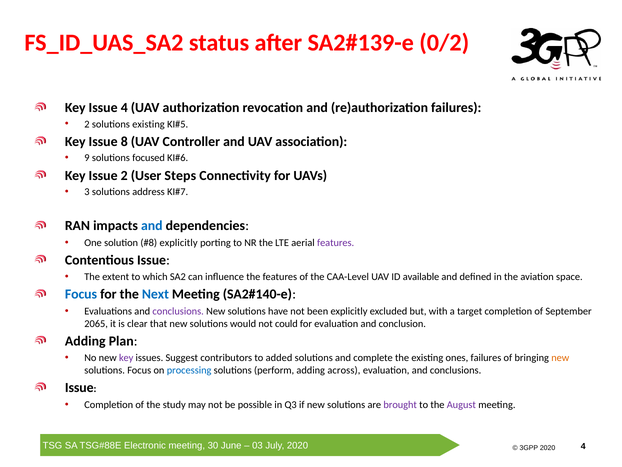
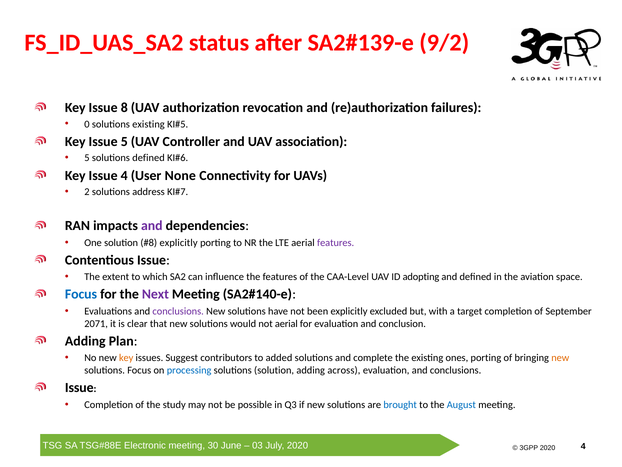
0/2: 0/2 -> 9/2
Issue 4: 4 -> 8
2 at (87, 124): 2 -> 0
Issue 8: 8 -> 5
9 at (87, 158): 9 -> 5
solutions focused: focused -> defined
Issue 2: 2 -> 4
Steps: Steps -> None
3: 3 -> 2
and at (152, 226) colour: blue -> purple
available: available -> adopting
Next colour: blue -> purple
2065: 2065 -> 2071
not could: could -> aerial
key at (126, 358) colour: purple -> orange
ones failures: failures -> porting
solutions perform: perform -> solution
brought colour: purple -> blue
August colour: purple -> blue
